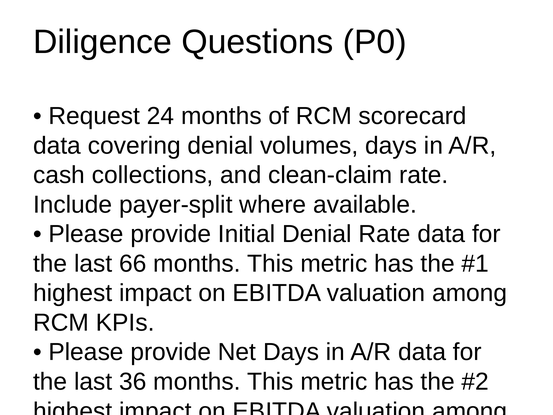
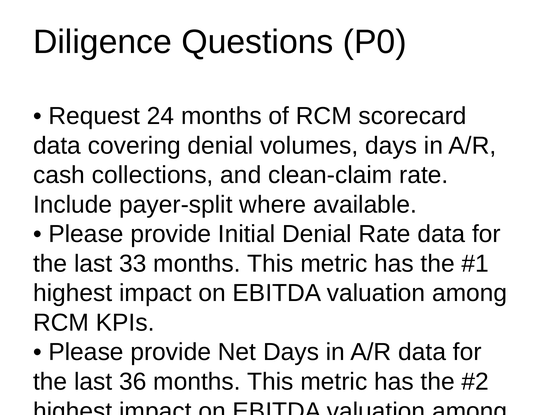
66: 66 -> 33
